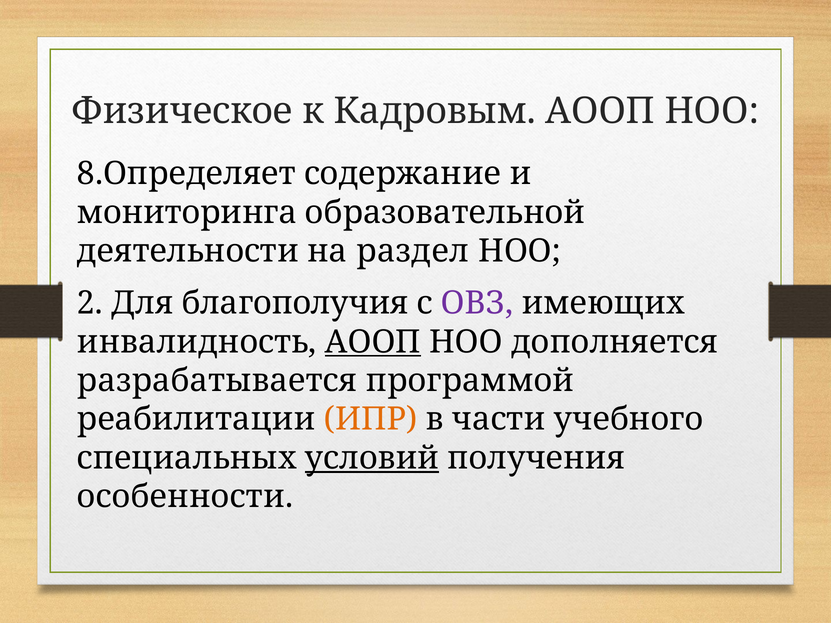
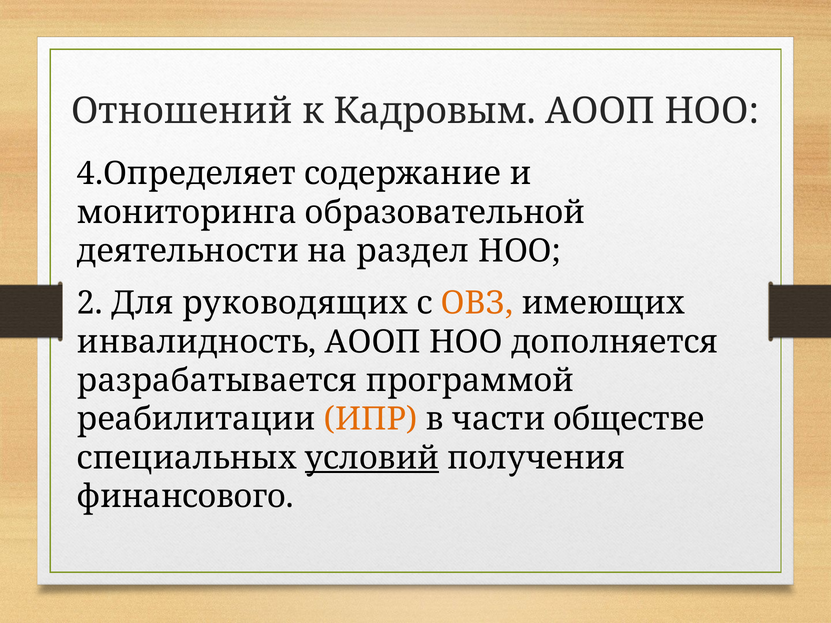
Физическое: Физическое -> Отношений
8.Определяет: 8.Определяет -> 4.Определяет
благополучия: благополучия -> руководящих
ОВЗ colour: purple -> orange
АООП at (373, 342) underline: present -> none
учебного: учебного -> обществе
особенности: особенности -> финансового
